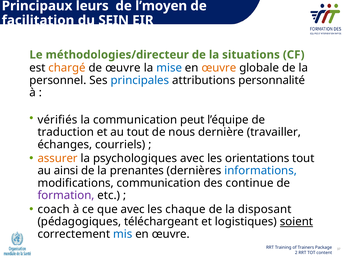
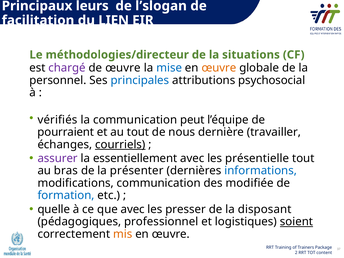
l’moyen: l’moyen -> l’slogan
SEIN: SEIN -> LIEN
chargé colour: orange -> purple
personnalité: personnalité -> psychosocial
traduction: traduction -> pourraient
courriels underline: none -> present
assurer colour: orange -> purple
psychologiques: psychologiques -> essentiellement
orientations: orientations -> présentielle
ainsi: ainsi -> bras
prenantes: prenantes -> présenter
continue: continue -> modifiée
formation colour: purple -> blue
coach: coach -> quelle
chaque: chaque -> presser
téléchargeant: téléchargeant -> professionnel
mis colour: blue -> orange
